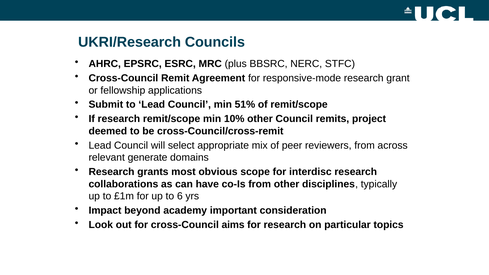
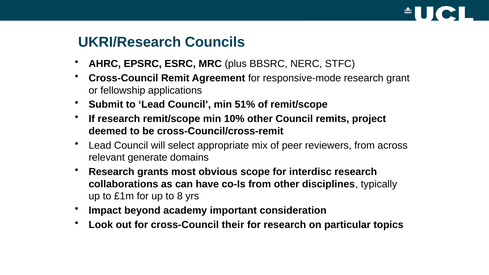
6: 6 -> 8
aims: aims -> their
